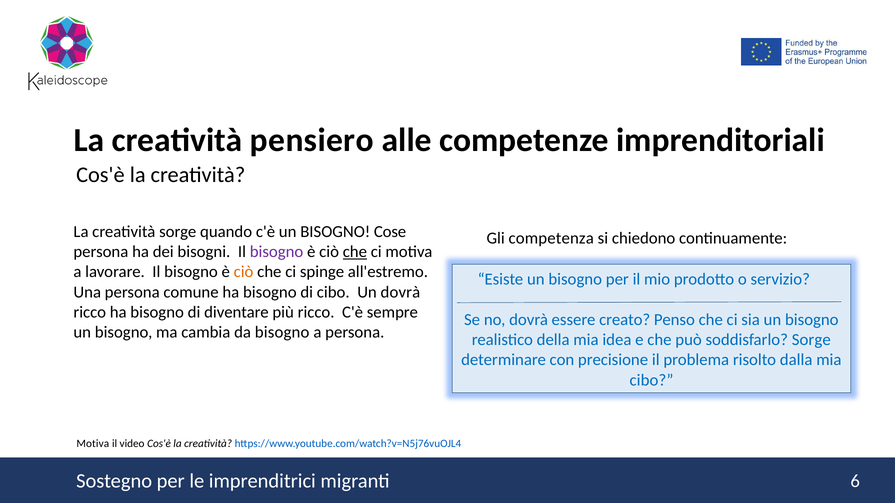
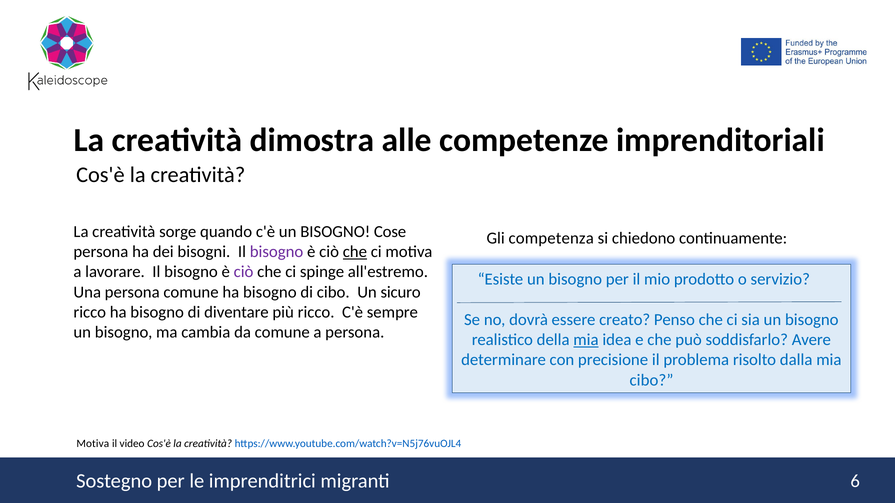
pensiero: pensiero -> dimostra
ciò at (244, 272) colour: orange -> purple
Un dovrà: dovrà -> sicuro
da bisogno: bisogno -> comune
mia at (586, 340) underline: none -> present
soddisfarlo Sorge: Sorge -> Avere
